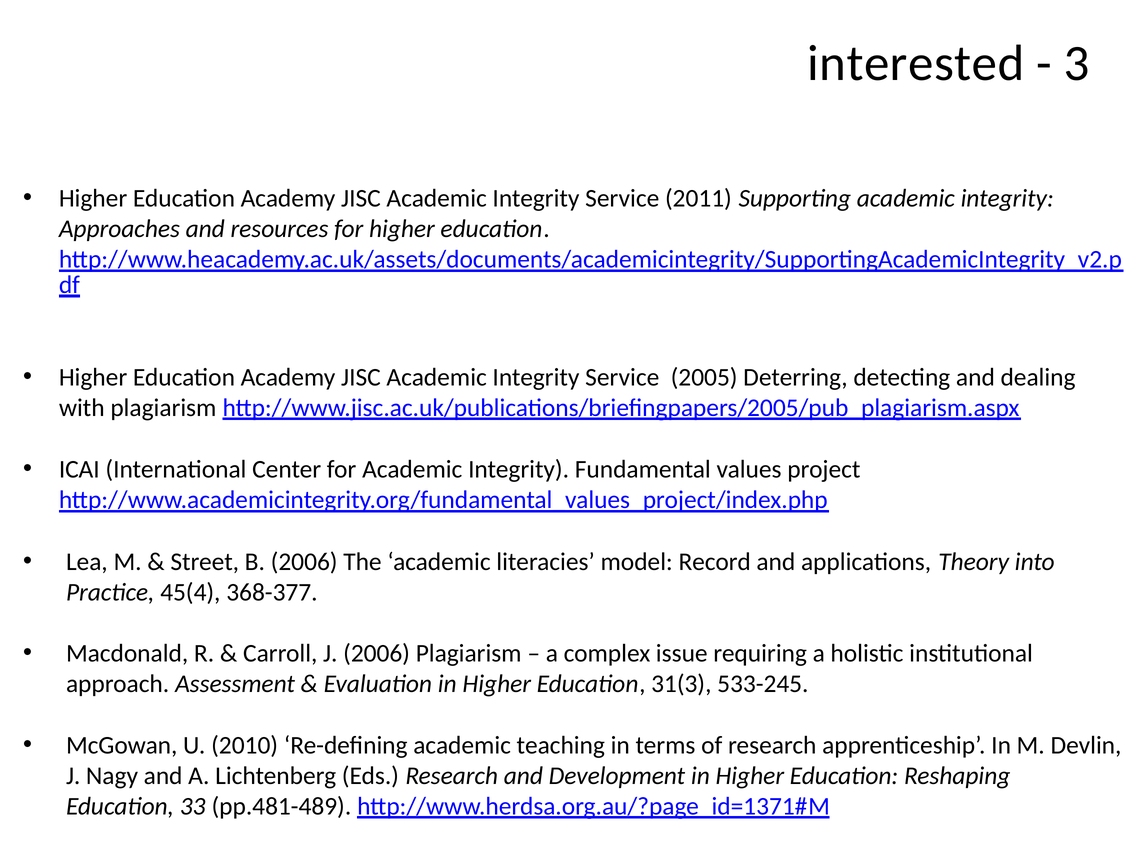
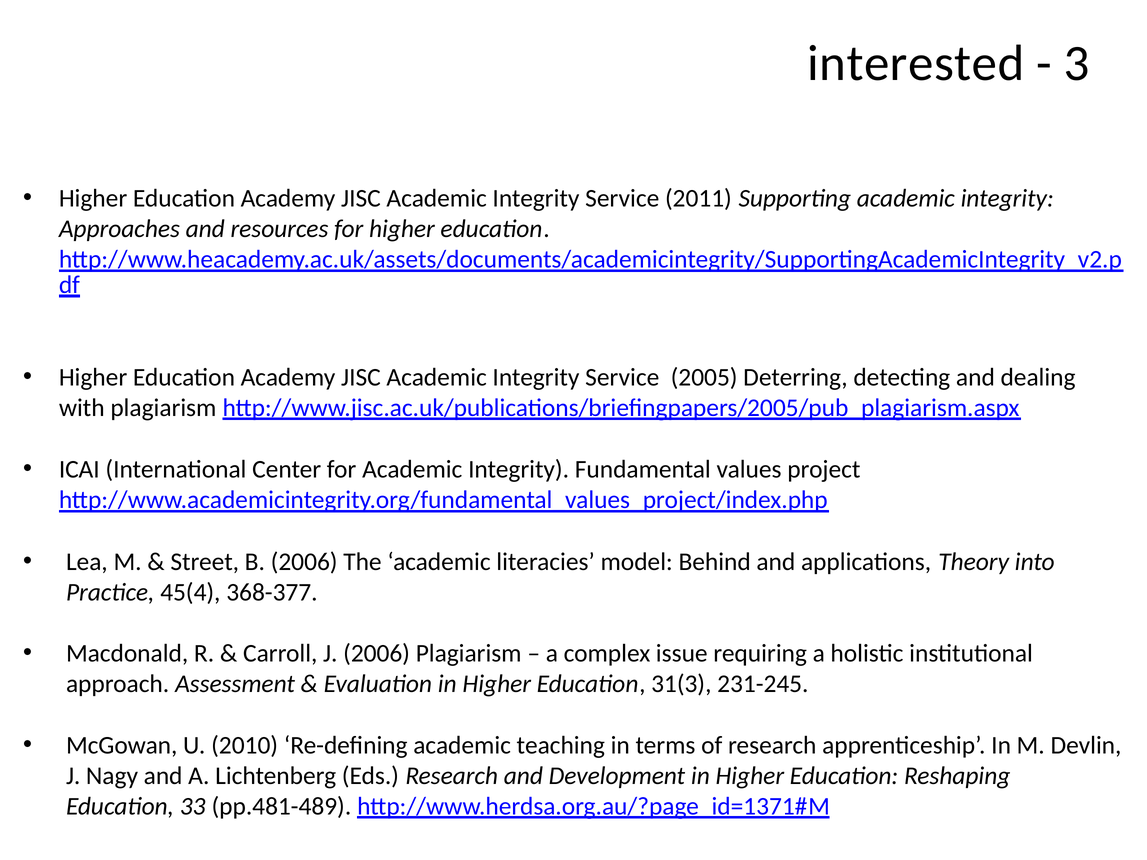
Record: Record -> Behind
533-245: 533-245 -> 231-245
